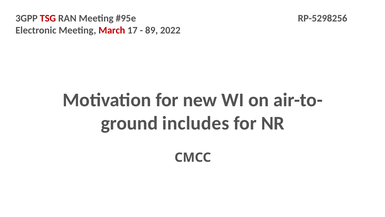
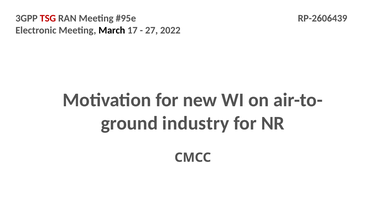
RP-5298256: RP-5298256 -> RP-2606439
March colour: red -> black
89: 89 -> 27
includes: includes -> industry
